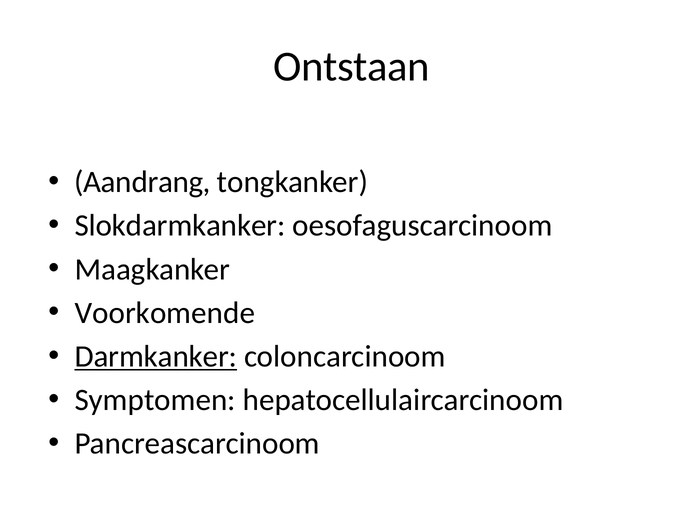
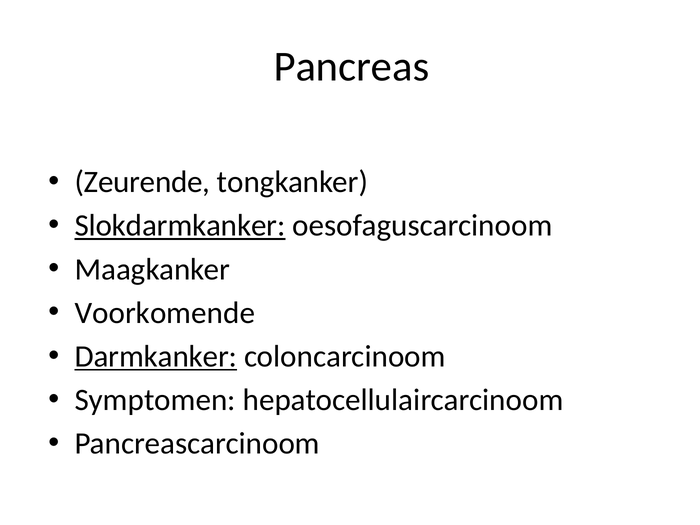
Ontstaan: Ontstaan -> Pancreas
Aandrang: Aandrang -> Zeurende
Slokdarmkanker underline: none -> present
